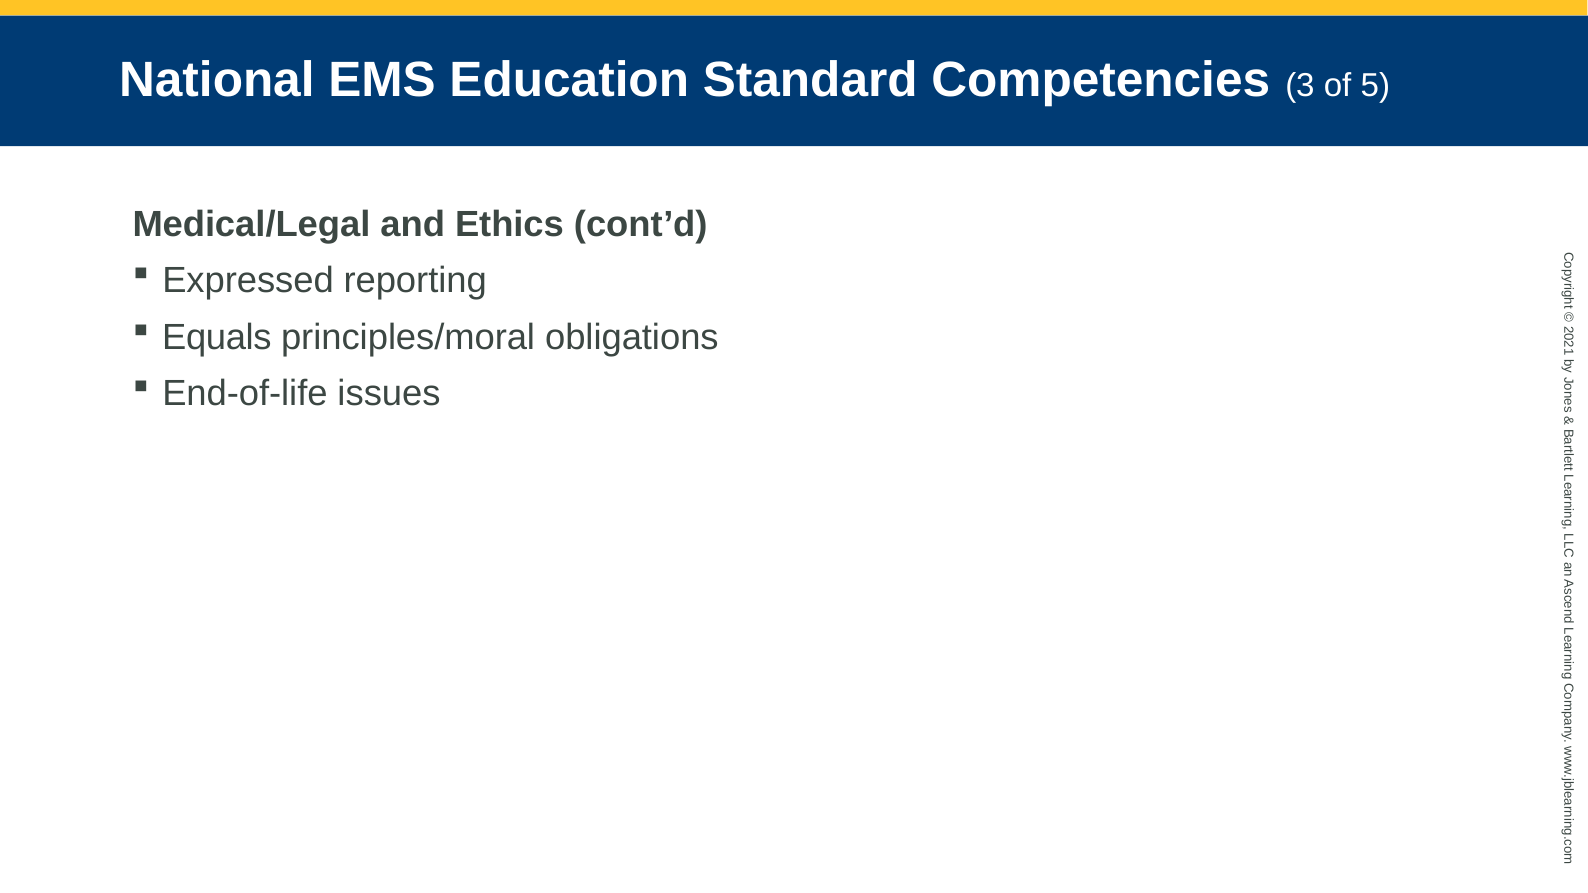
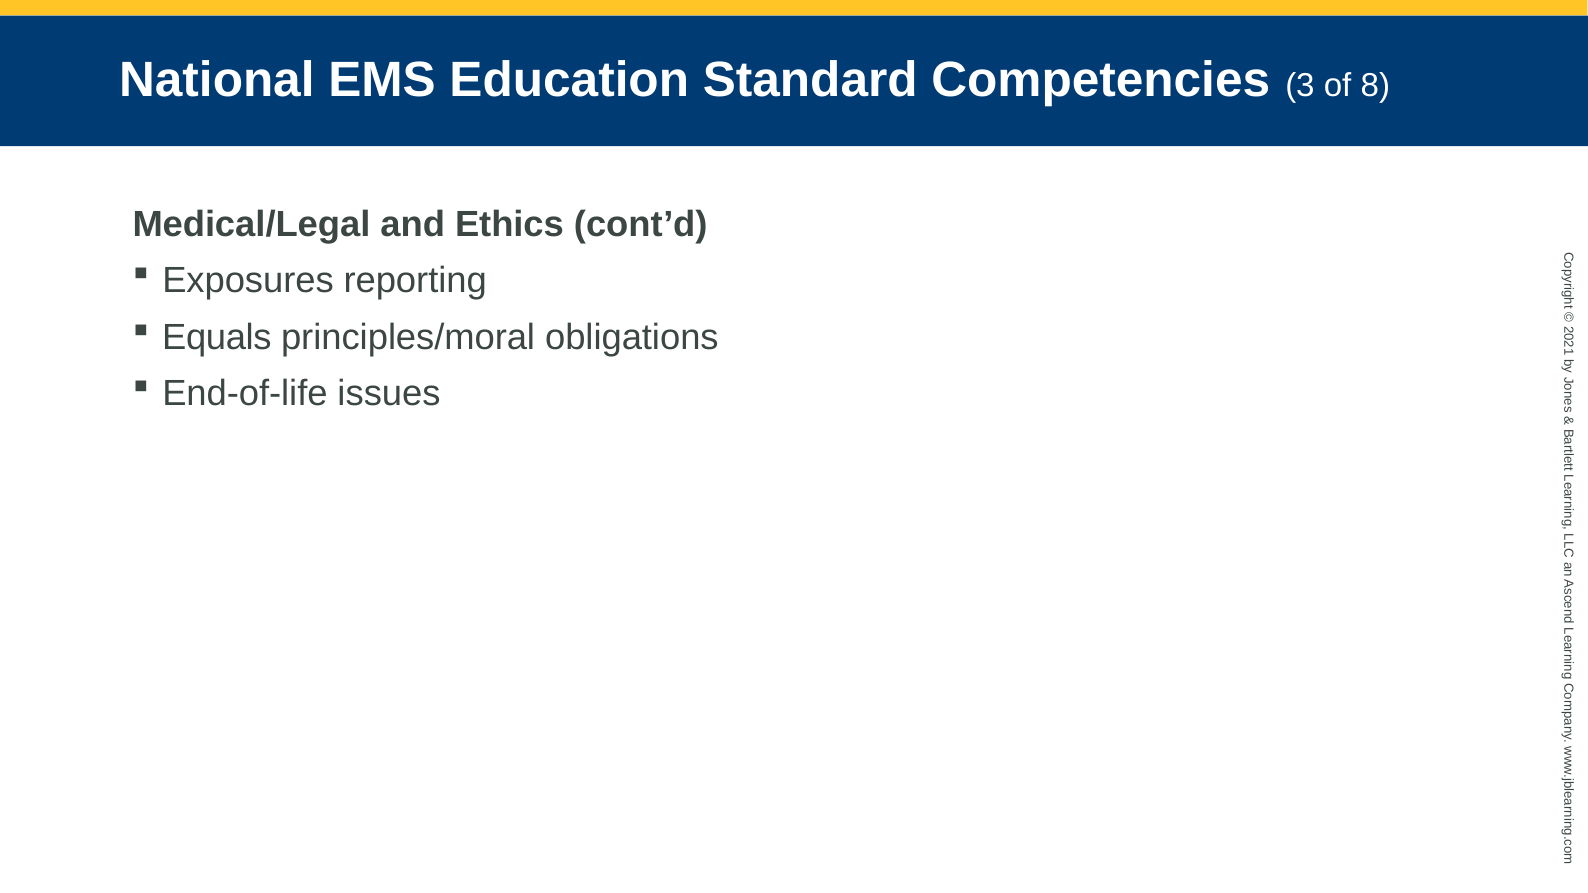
5: 5 -> 8
Expressed: Expressed -> Exposures
